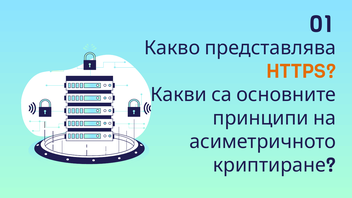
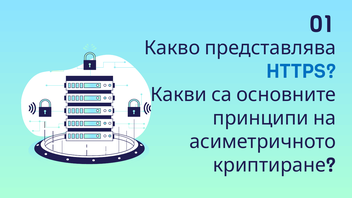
HTTPS colour: orange -> blue
